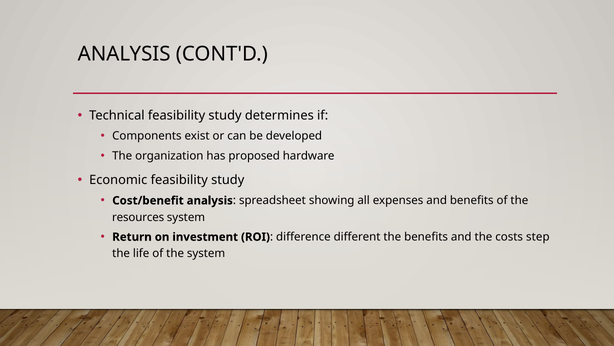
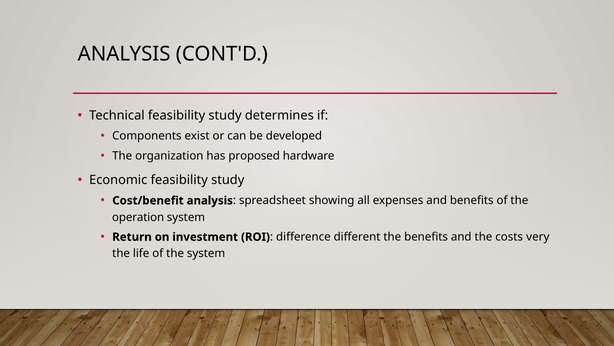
resources: resources -> operation
step: step -> very
